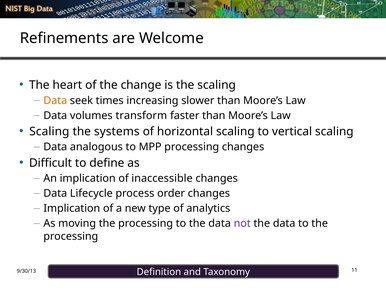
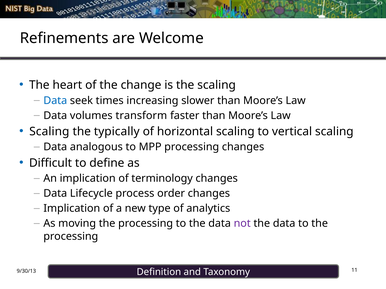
Data at (55, 101) colour: orange -> blue
systems: systems -> typically
inaccessible: inaccessible -> terminology
